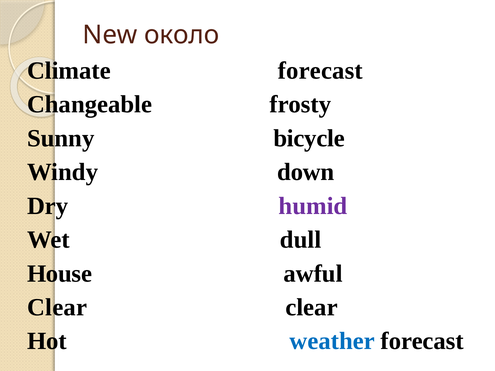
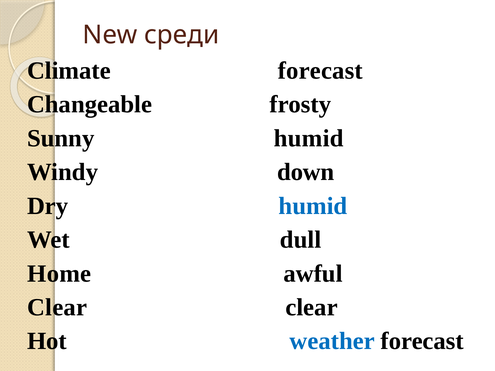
около: около -> среди
Sunny bicycle: bicycle -> humid
humid at (313, 206) colour: purple -> blue
House: House -> Home
